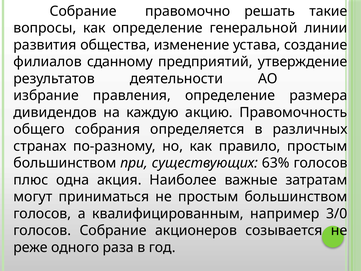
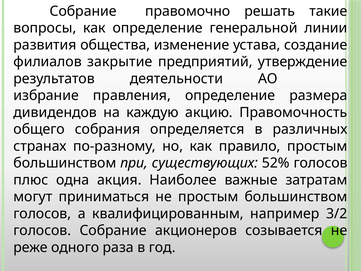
сданному: сданному -> закрытие
63%: 63% -> 52%
3/0: 3/0 -> 3/2
